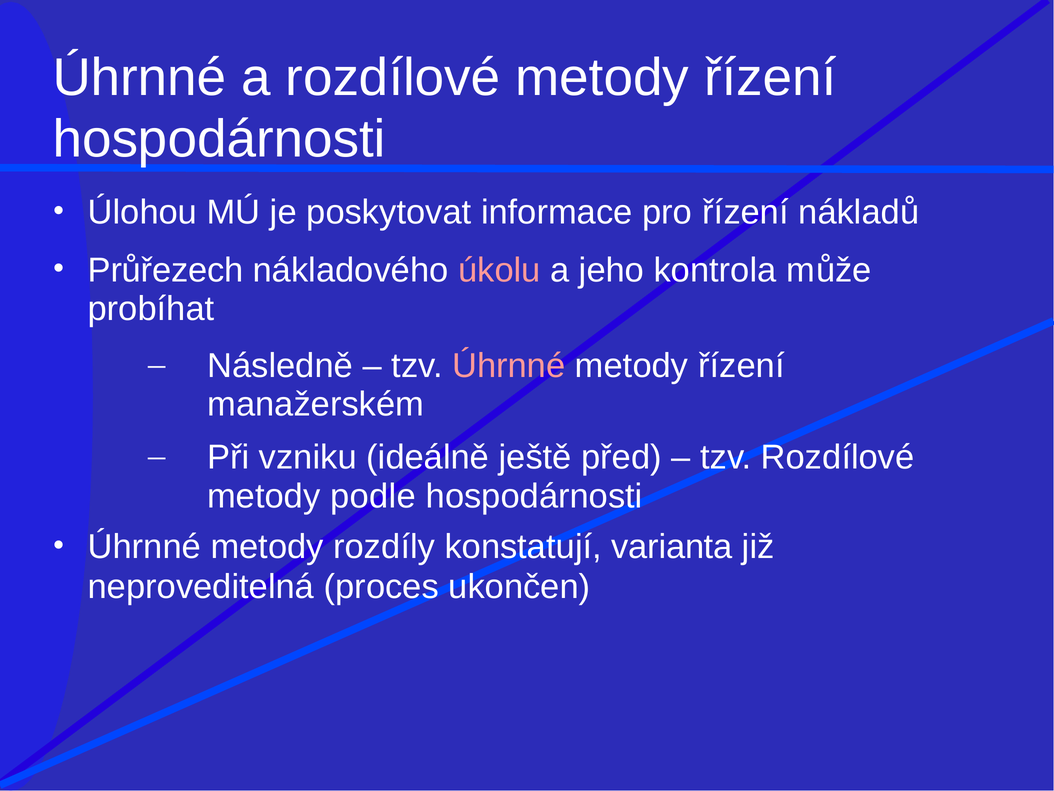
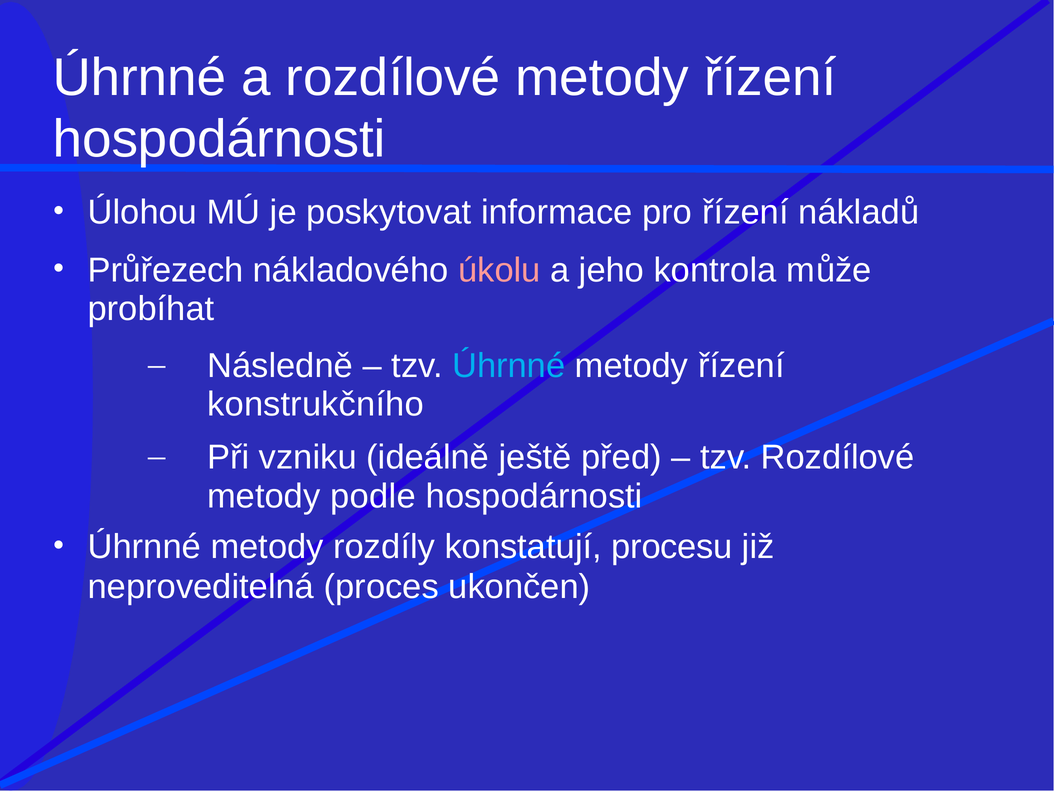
Úhrnné at (509, 366) colour: pink -> light blue
manažerském: manažerském -> konstrukčního
varianta: varianta -> procesu
